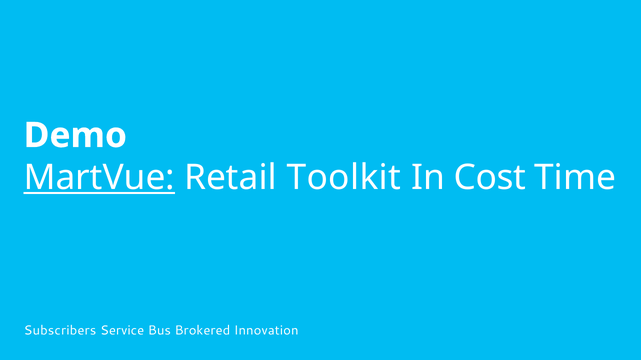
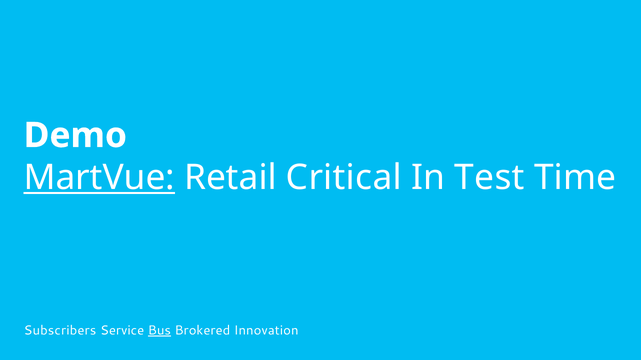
Toolkit: Toolkit -> Critical
Cost: Cost -> Test
Bus underline: none -> present
